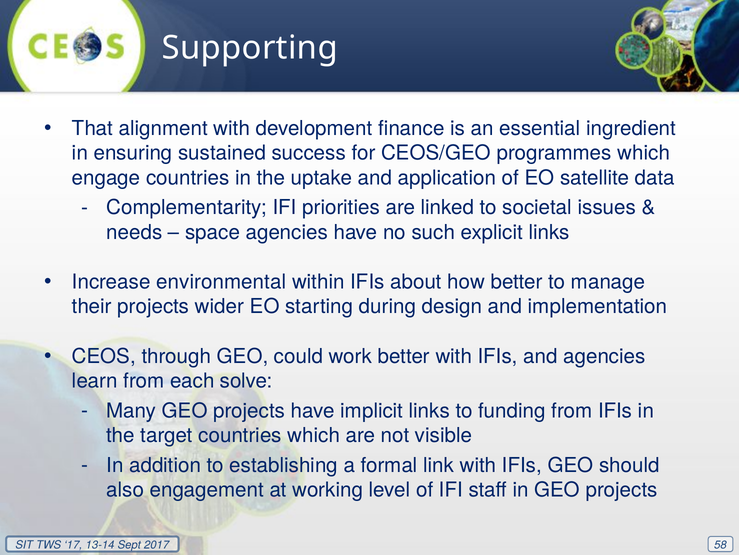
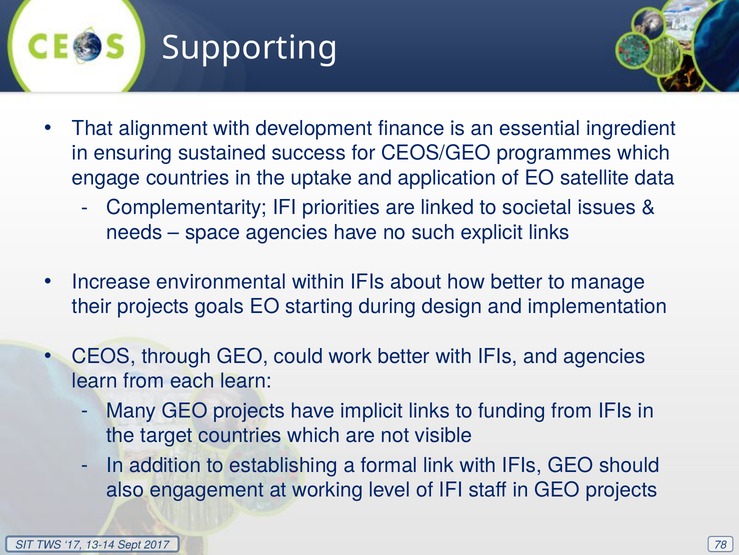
wider: wider -> goals
each solve: solve -> learn
58: 58 -> 78
